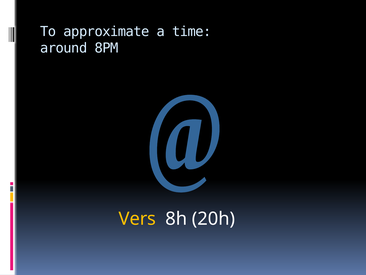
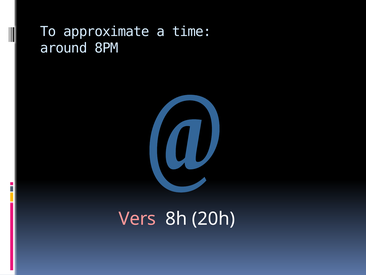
Vers colour: yellow -> pink
